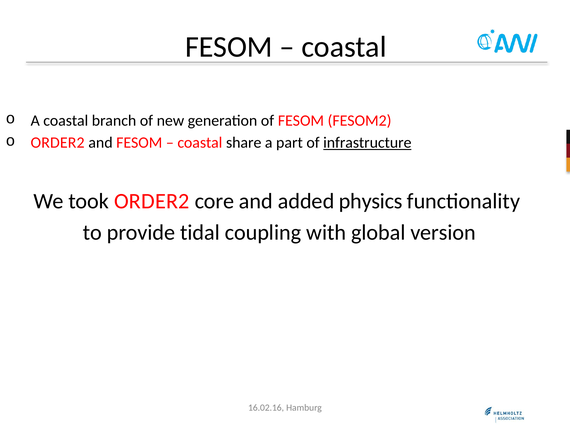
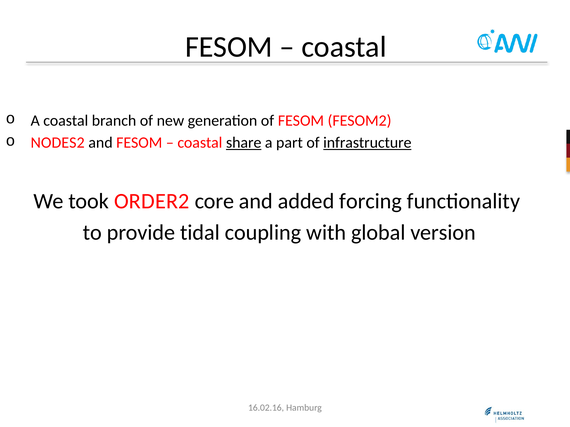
ORDER2 at (58, 143): ORDER2 -> NODES2
share underline: none -> present
physics: physics -> forcing
